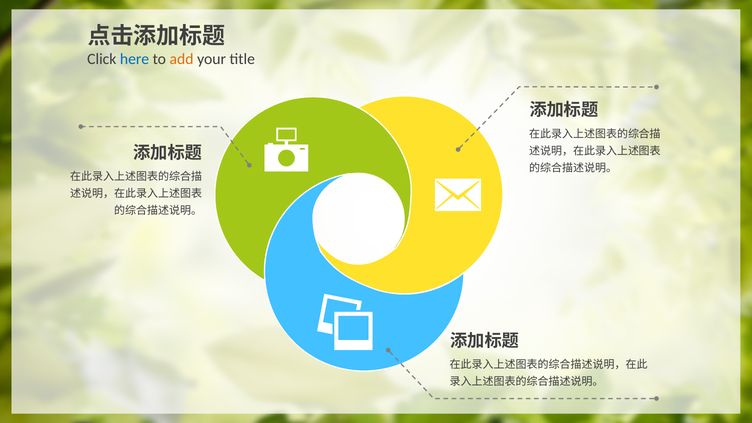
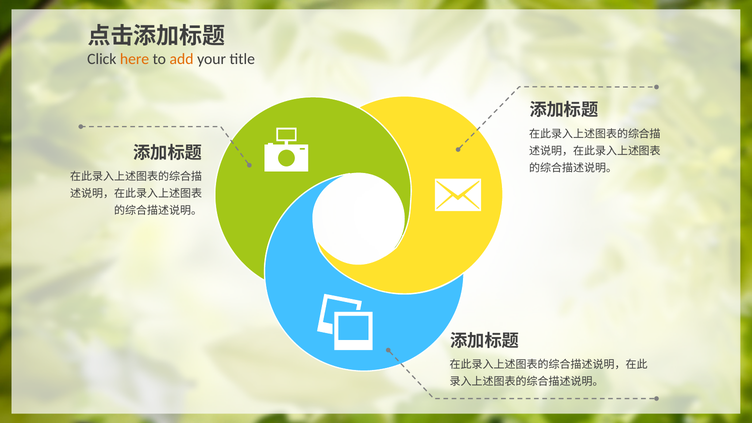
here colour: blue -> orange
